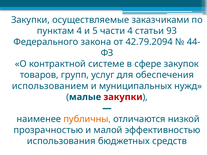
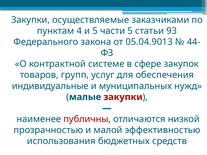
части 4: 4 -> 5
42.79.2094: 42.79.2094 -> 05.04.9013
использованием: использованием -> индивидуальные
публичны colour: orange -> red
